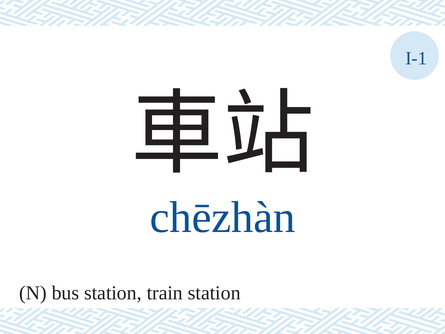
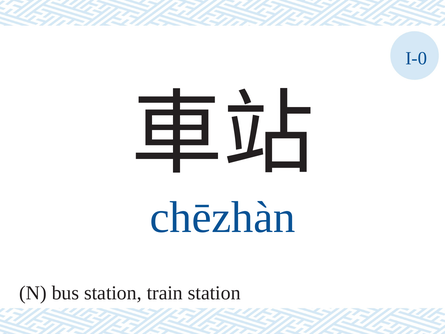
I-1: I-1 -> I-0
